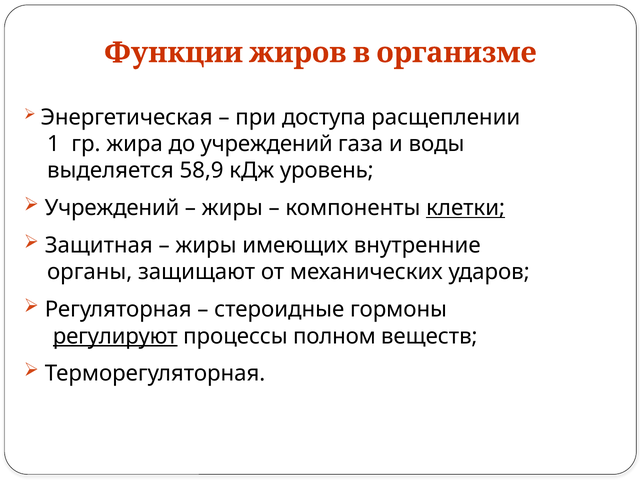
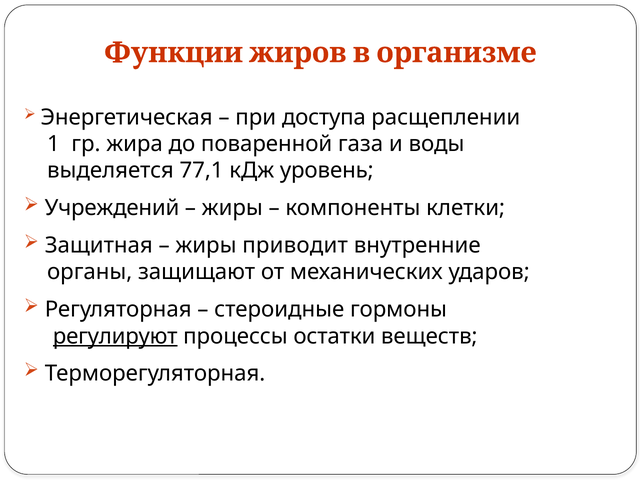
до учреждений: учреждений -> поваренной
58,9: 58,9 -> 77,1
клетки underline: present -> none
имеющих: имеющих -> приводит
полном: полном -> остатки
